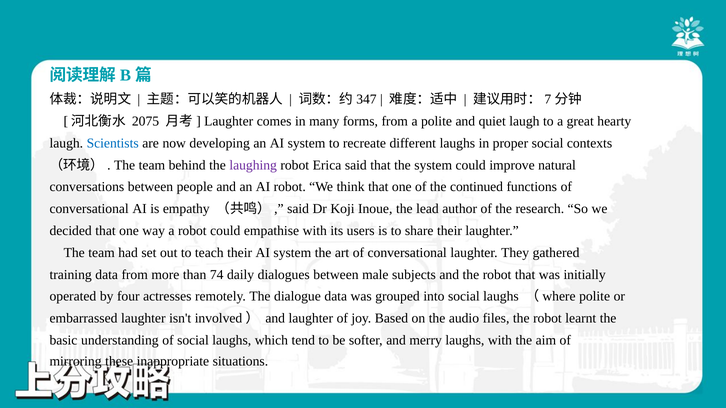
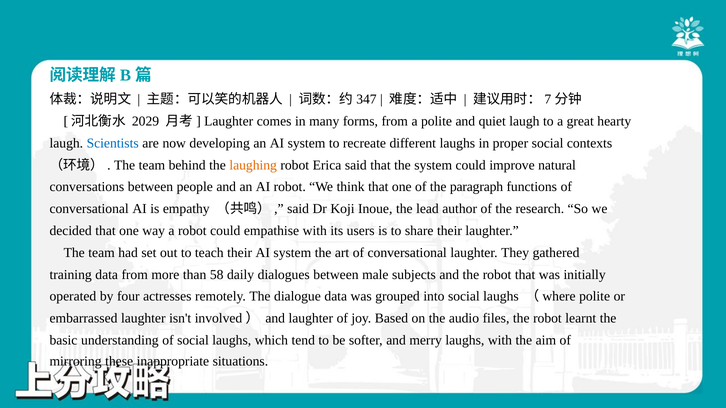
2075: 2075 -> 2029
laughing colour: purple -> orange
continued: continued -> paragraph
74: 74 -> 58
